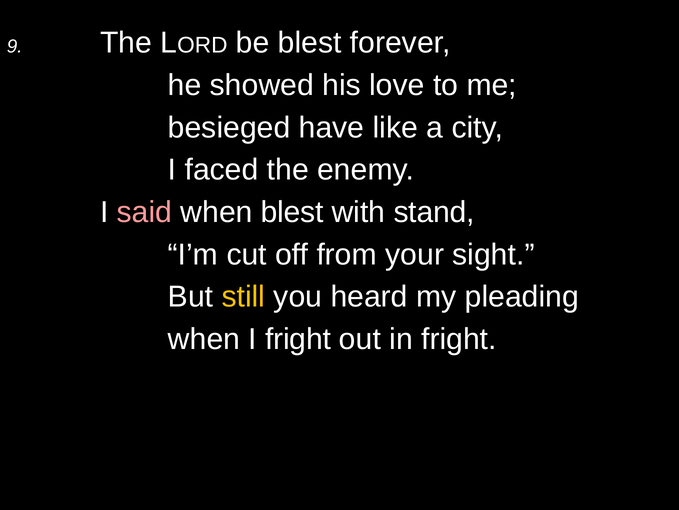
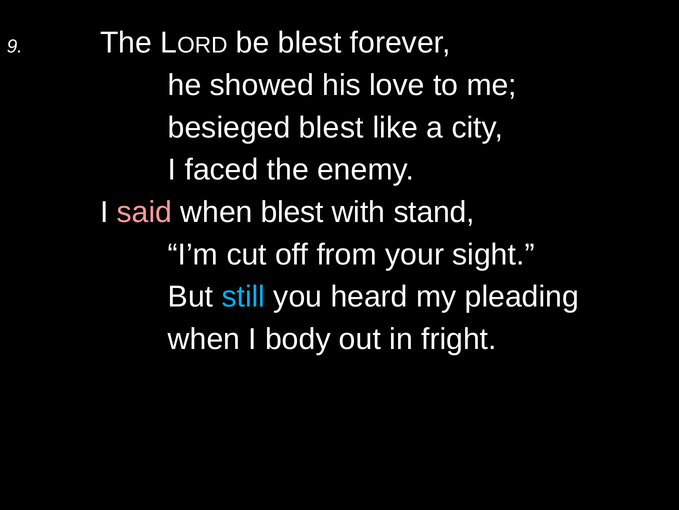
besieged have: have -> blest
still colour: yellow -> light blue
I fright: fright -> body
